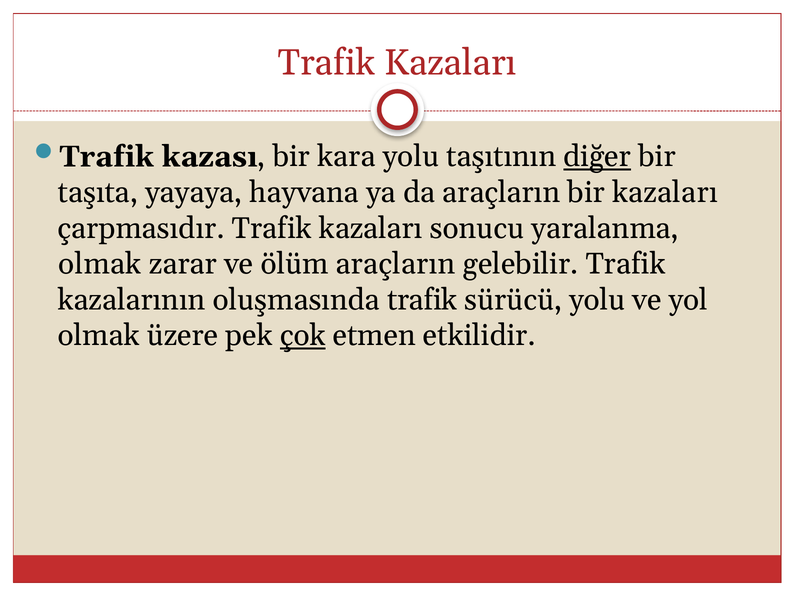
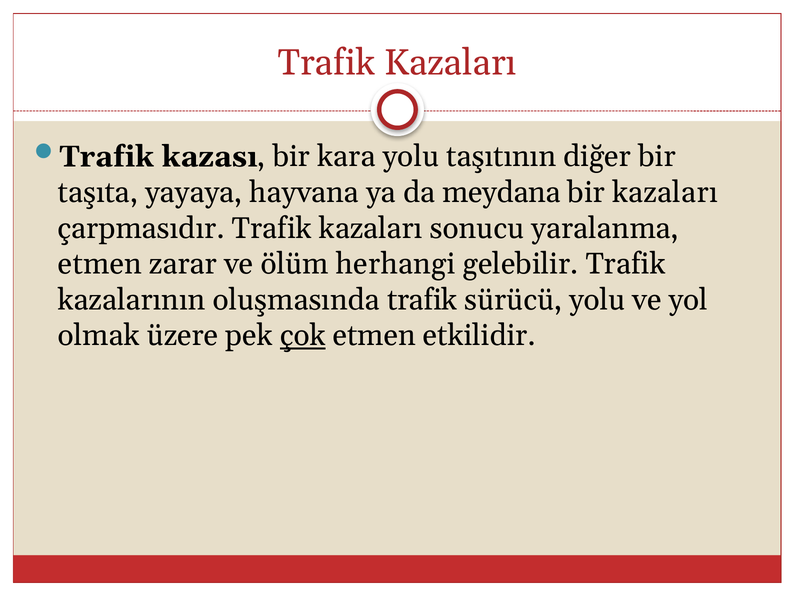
diğer underline: present -> none
da araçların: araçların -> meydana
olmak at (100, 264): olmak -> etmen
ölüm araçların: araçların -> herhangi
